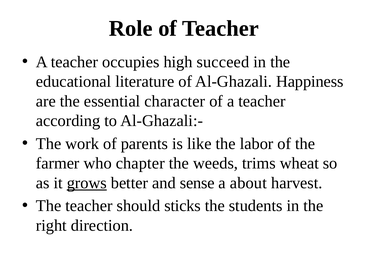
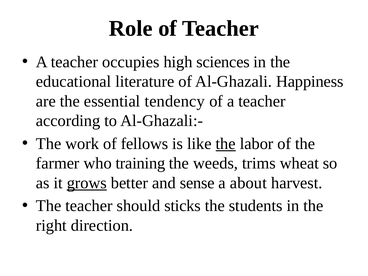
succeed: succeed -> sciences
character: character -> tendency
parents: parents -> fellows
the at (226, 144) underline: none -> present
chapter: chapter -> training
